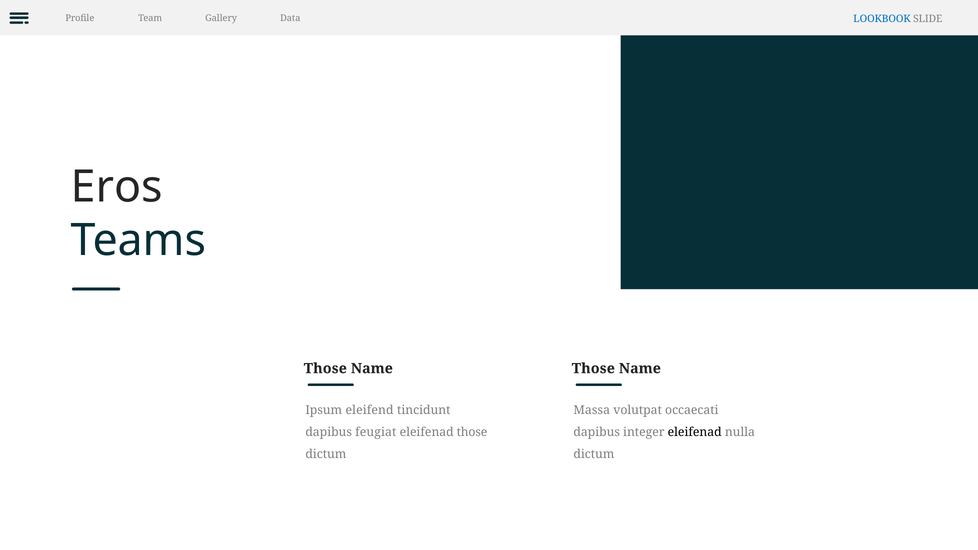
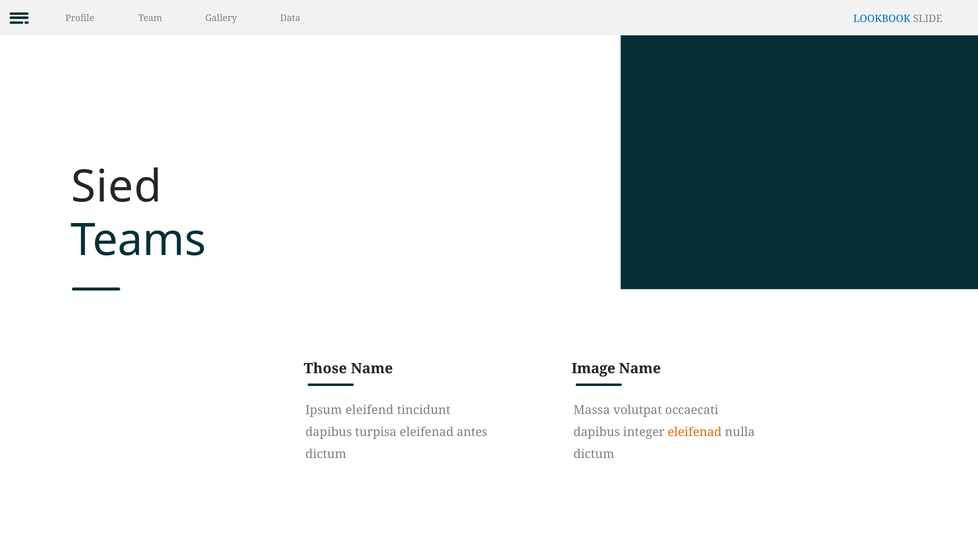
Eros: Eros -> Sied
Those at (593, 369): Those -> Image
feugiat: feugiat -> turpisa
eleifenad those: those -> antes
eleifenad at (695, 432) colour: black -> orange
